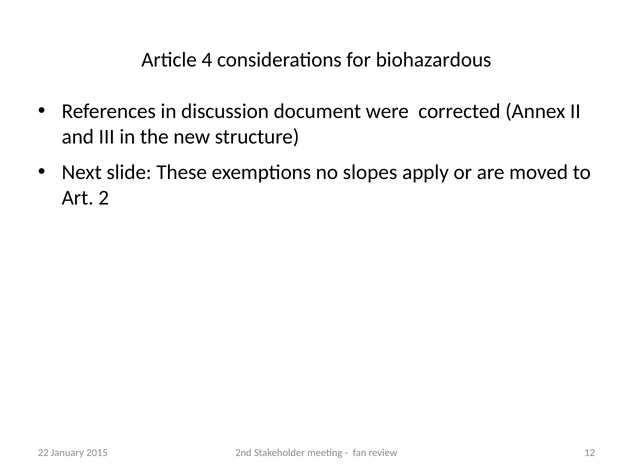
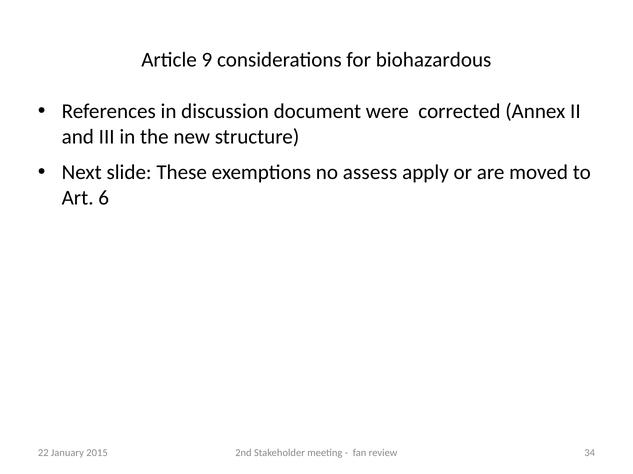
4: 4 -> 9
slopes: slopes -> assess
2: 2 -> 6
12: 12 -> 34
